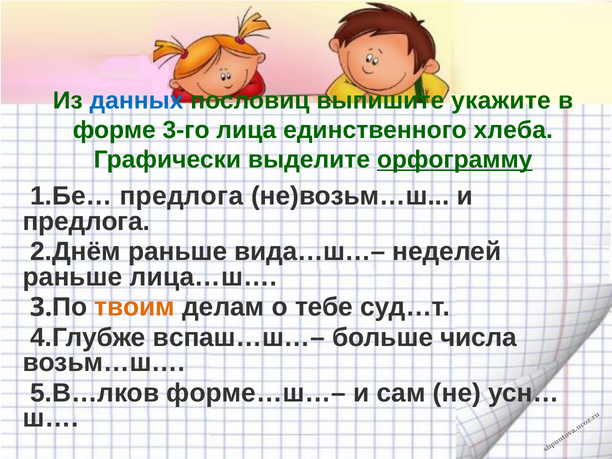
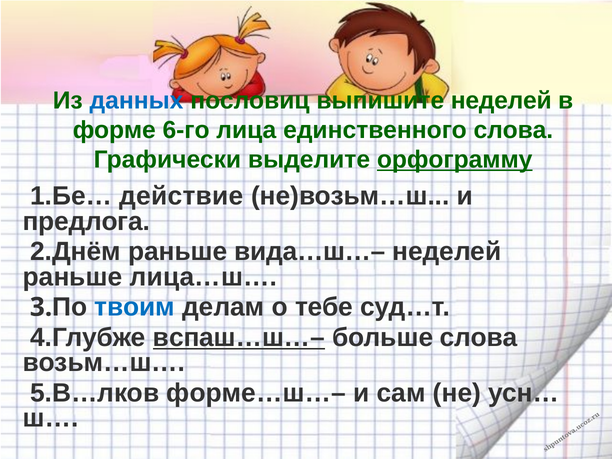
выпишите укажите: укажите -> неделей
3-го: 3-го -> 6-го
единственного хлеба: хлеба -> слова
1.Бе… предлога: предлога -> действие
твоим colour: orange -> blue
вспаш…ш…– underline: none -> present
больше числа: числа -> слова
